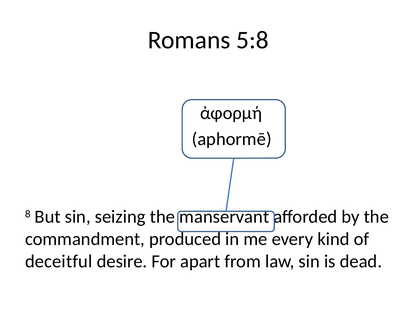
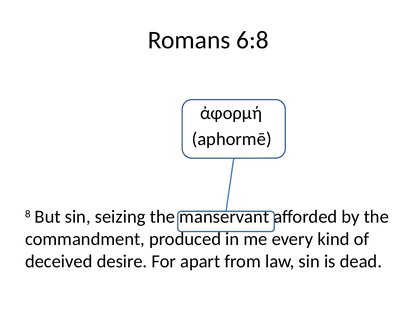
5:8: 5:8 -> 6:8
deceitful: deceitful -> deceived
